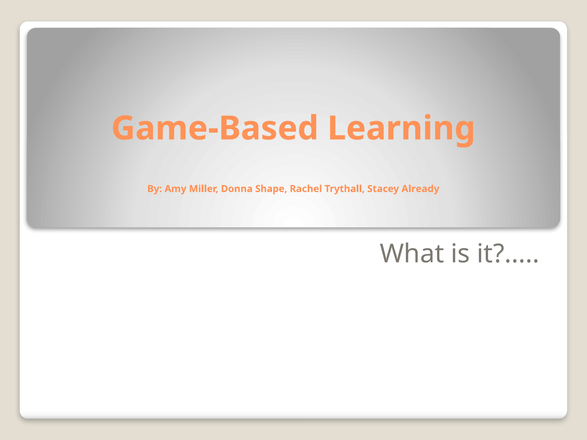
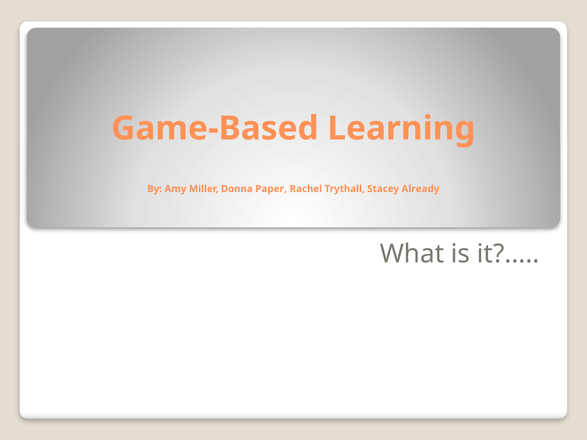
Shape: Shape -> Paper
